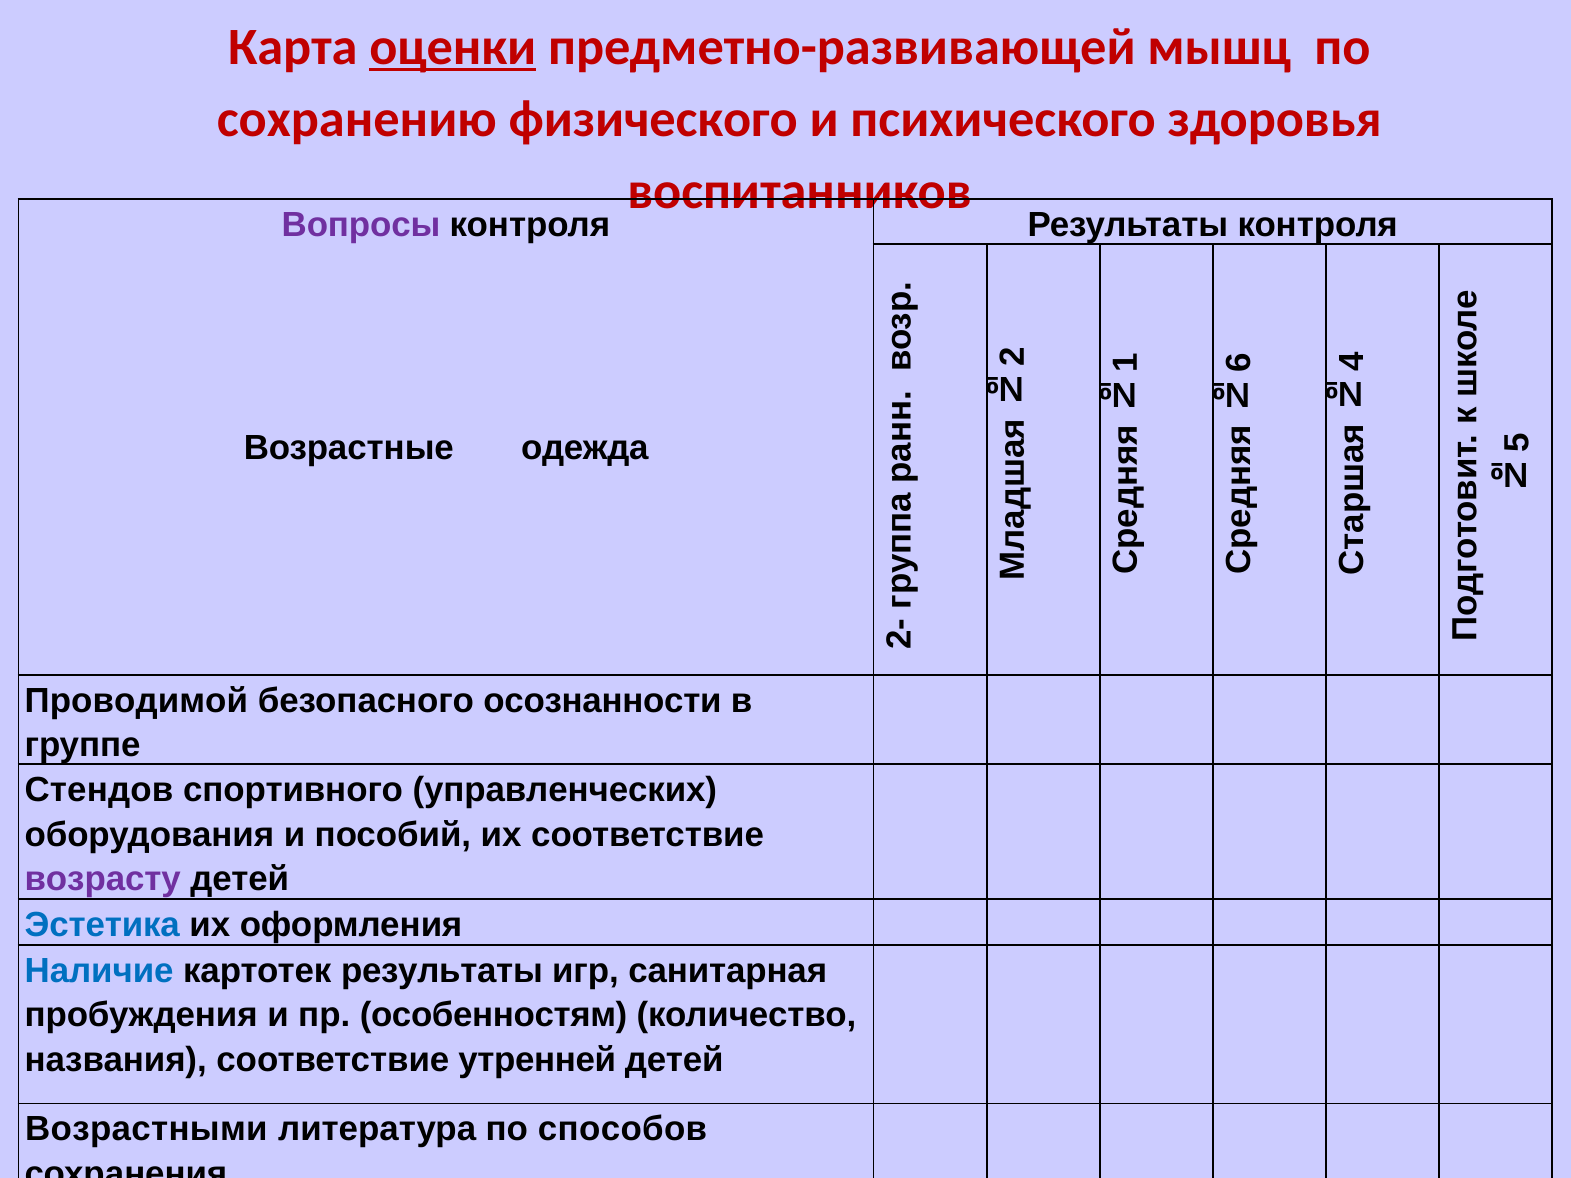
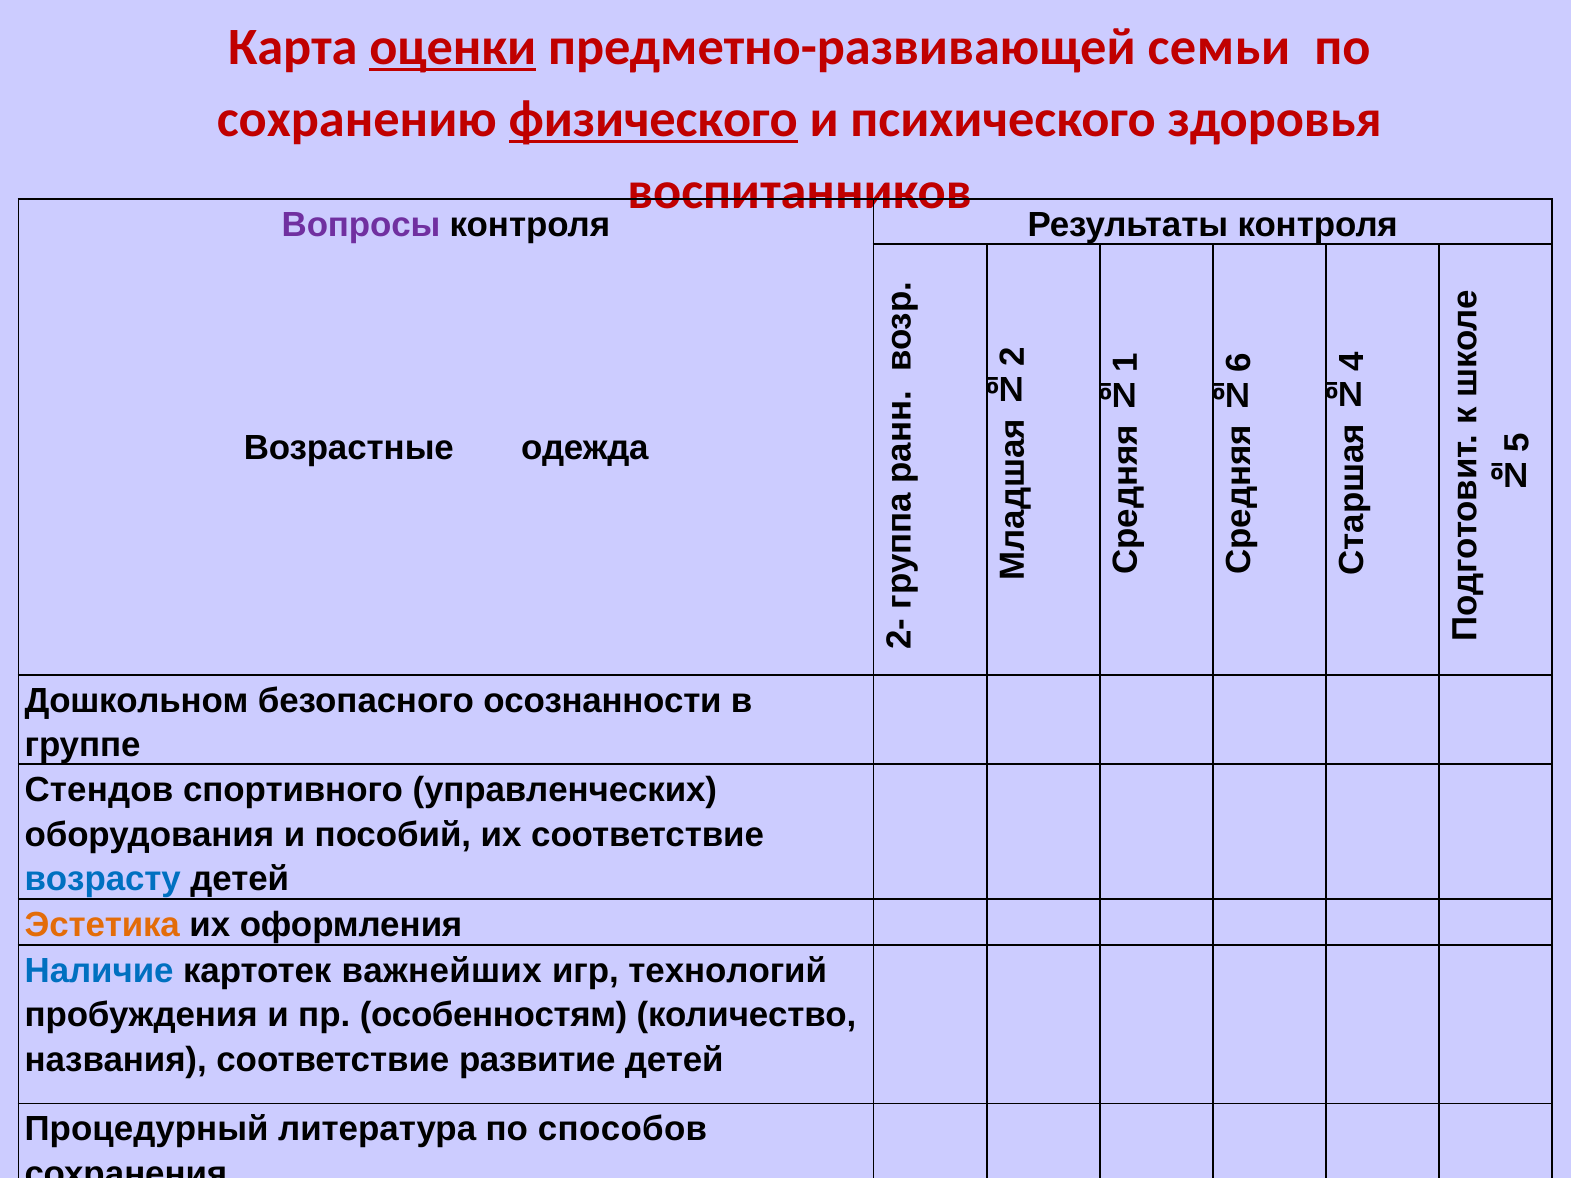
мышц: мышц -> семьи
физического at (653, 119) underline: none -> present
Проводимой: Проводимой -> Дошкольном
возрасту colour: purple -> blue
Эстетика colour: blue -> orange
картотек результаты: результаты -> важнейших
санитарная: санитарная -> технологий
утренней: утренней -> развитие
Возрастными: Возрастными -> Процедурный
